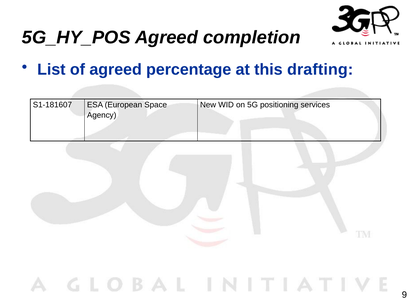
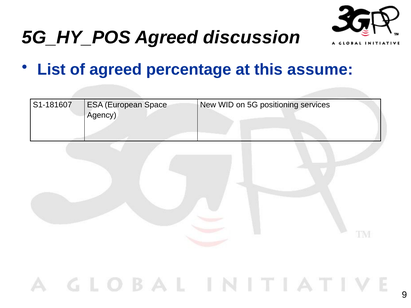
completion: completion -> discussion
drafting: drafting -> assume
